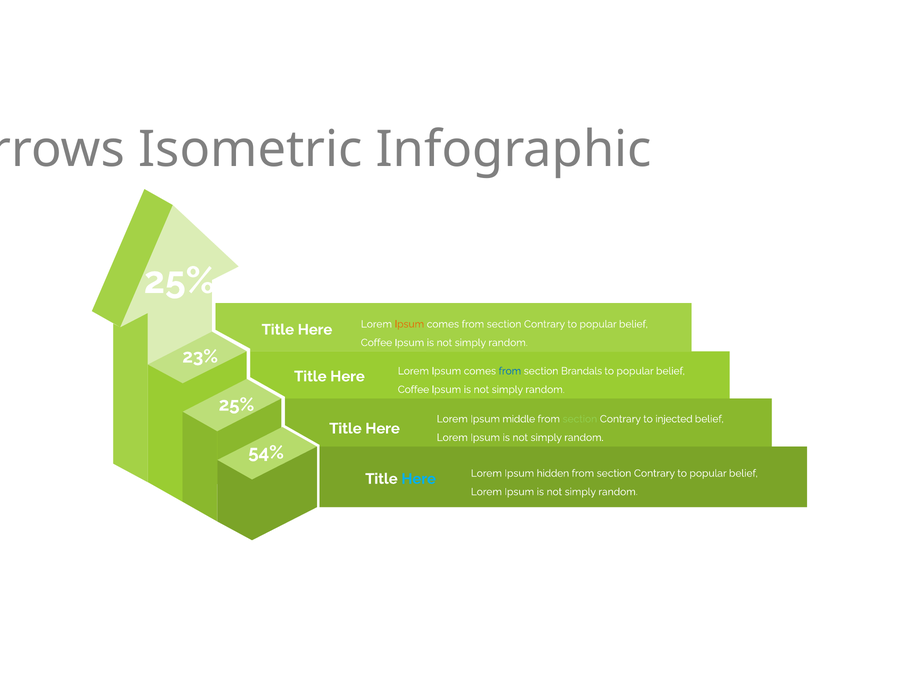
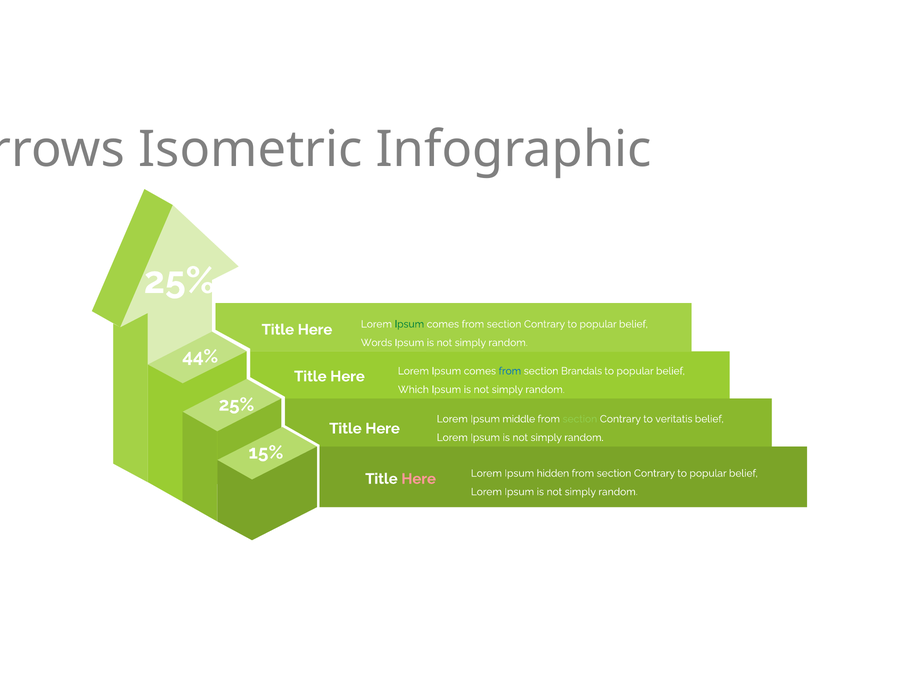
Ipsum at (409, 324) colour: orange -> green
Coffee at (376, 343): Coffee -> Words
23%: 23% -> 44%
Coffee at (413, 390): Coffee -> Which
injected: injected -> veritatis
54%: 54% -> 15%
Here at (419, 479) colour: light blue -> pink
